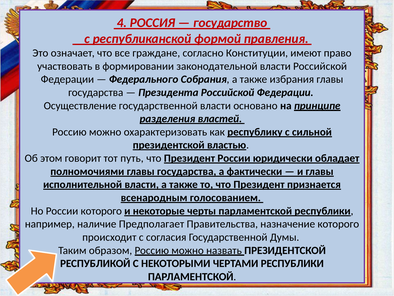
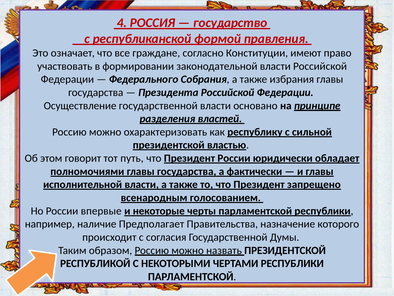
признается: признается -> запрещено
России которого: которого -> впервые
